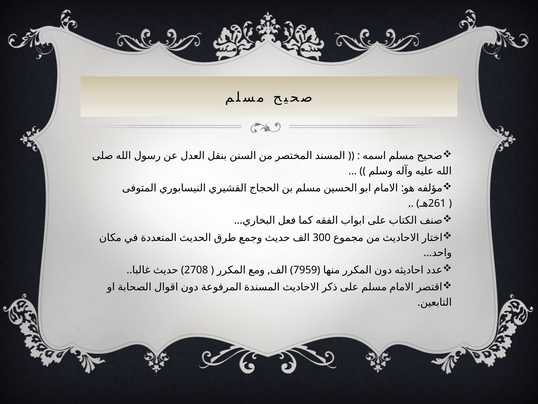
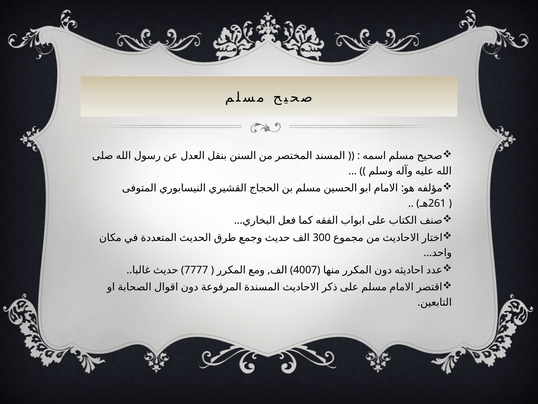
2708: 2708 -> 7777
7959: 7959 -> 4007
